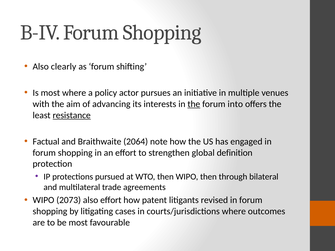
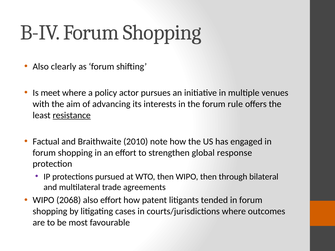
Is most: most -> meet
the at (194, 104) underline: present -> none
into: into -> rule
2064: 2064 -> 2010
definition: definition -> response
2073: 2073 -> 2068
revised: revised -> tended
